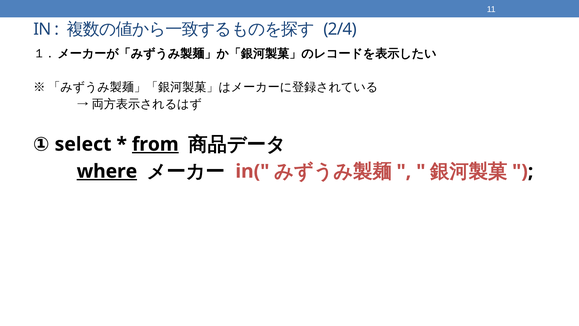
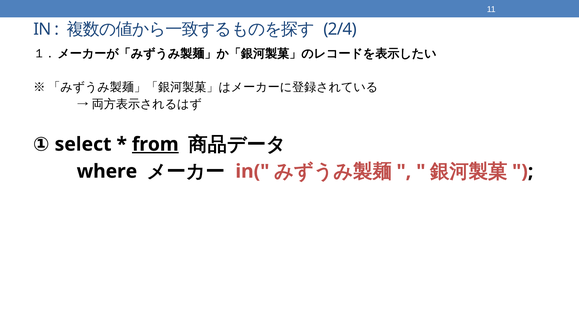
where underline: present -> none
